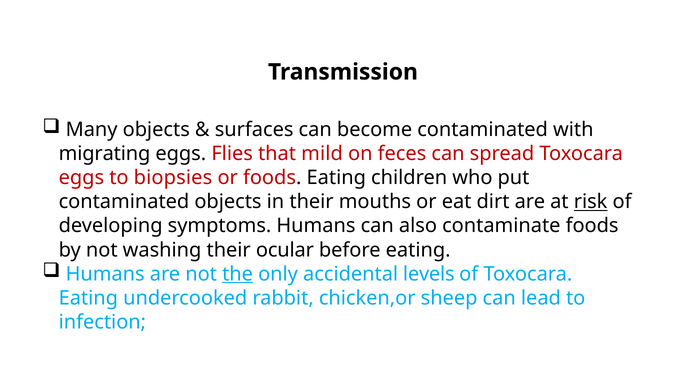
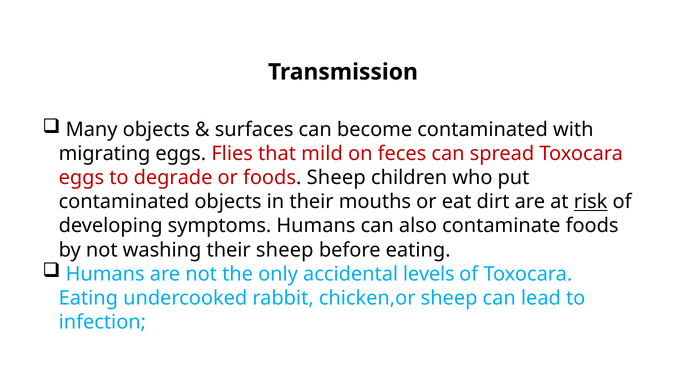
biopsies: biopsies -> degrade
foods Eating: Eating -> Sheep
their ocular: ocular -> sheep
the underline: present -> none
